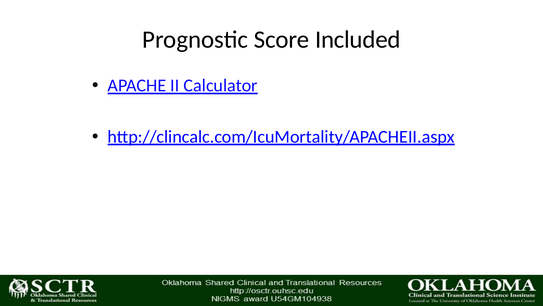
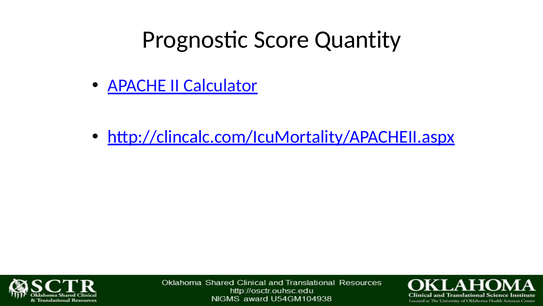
Included: Included -> Quantity
